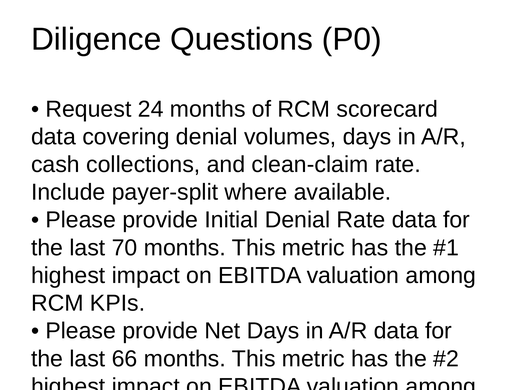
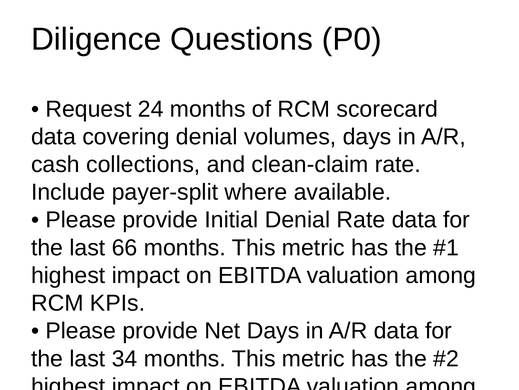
70: 70 -> 66
66: 66 -> 34
